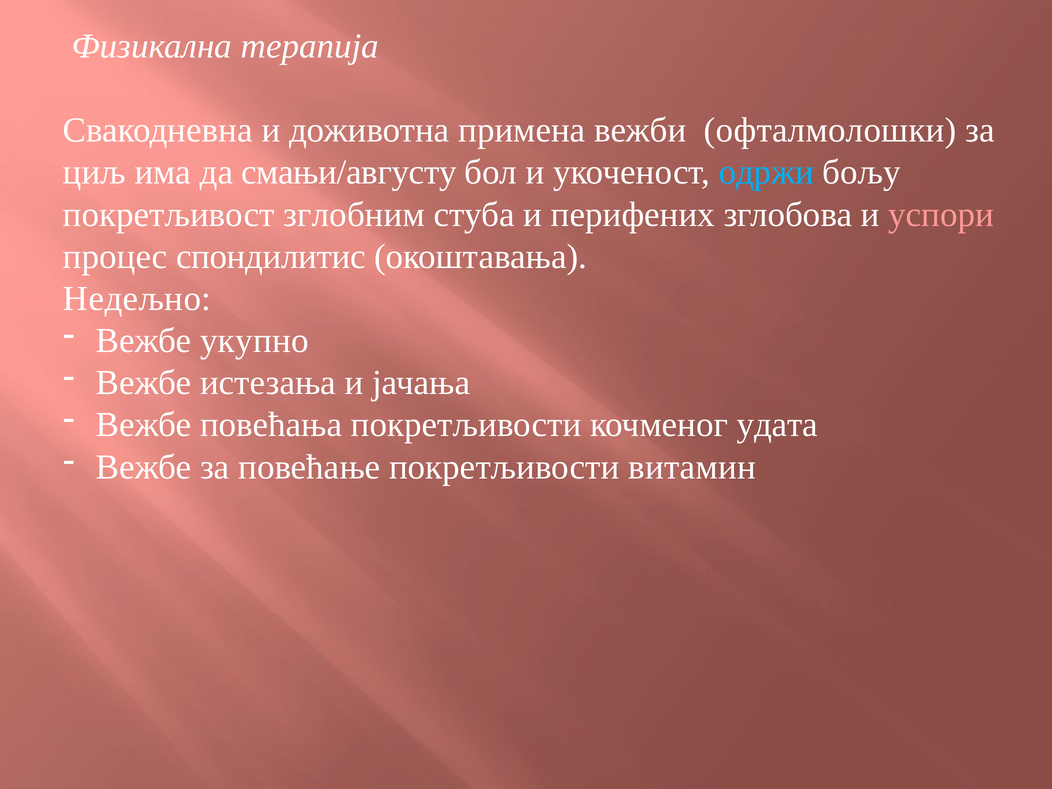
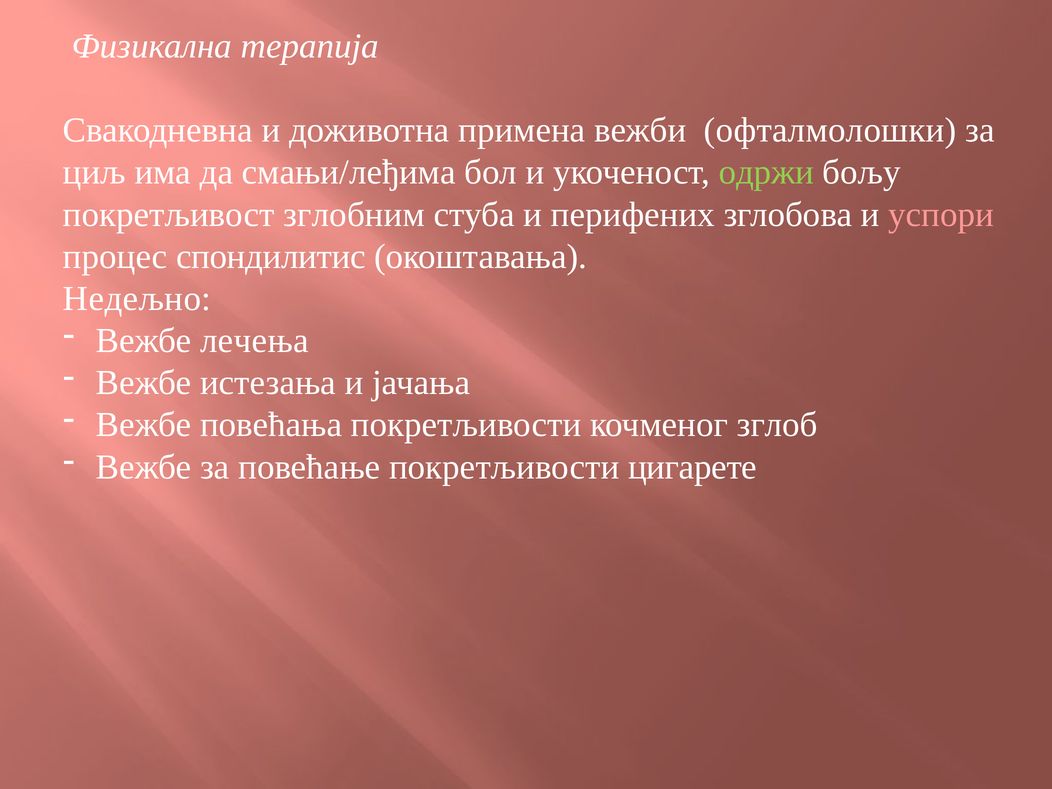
смањи/августу: смањи/августу -> смањи/леђима
одржи colour: light blue -> light green
укупно: укупно -> лечења
удата: удата -> зглоб
витамин: витамин -> цигарете
